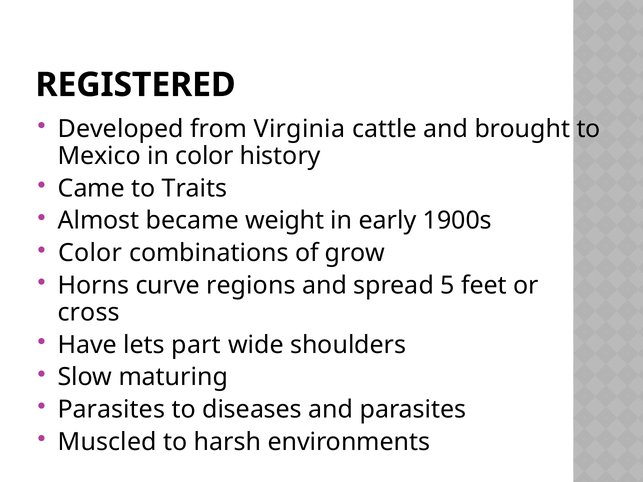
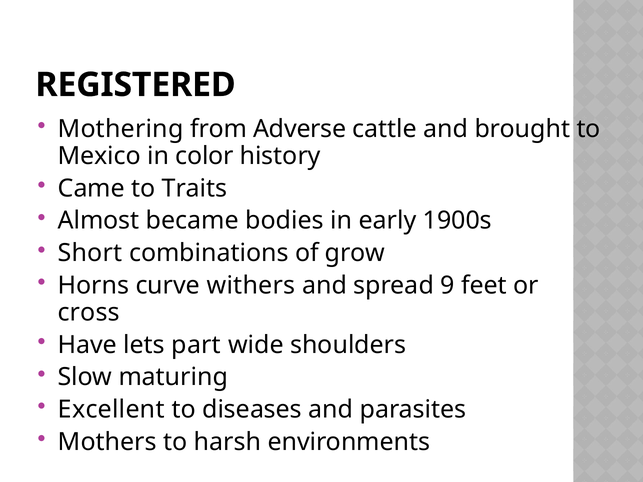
Developed: Developed -> Mothering
Virginia: Virginia -> Adverse
weight: weight -> bodies
Color at (90, 253): Color -> Short
regions: regions -> withers
5: 5 -> 9
Parasites at (111, 410): Parasites -> Excellent
Muscled: Muscled -> Mothers
